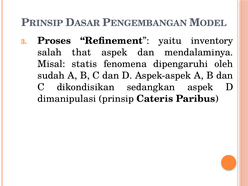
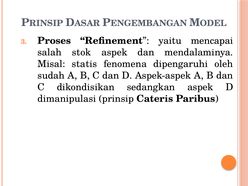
inventory: inventory -> mencapai
that: that -> stok
